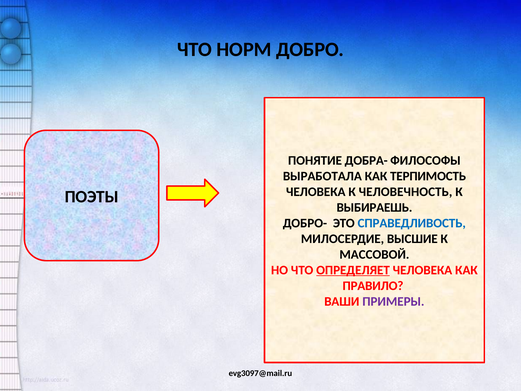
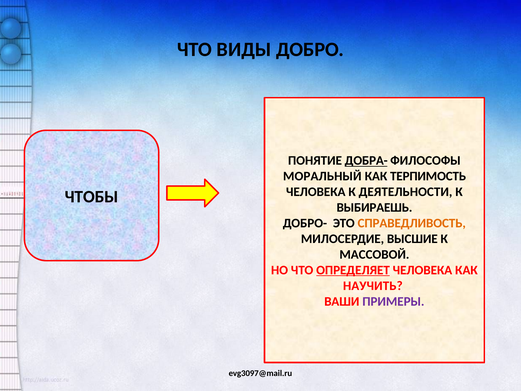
НОРМ: НОРМ -> ВИДЫ
ДОБРА- underline: none -> present
ВЫРАБОТАЛА: ВЫРАБОТАЛА -> МОРАЛЬНЫЙ
ЧЕЛОВЕЧНОСТЬ: ЧЕЛОВЕЧНОСТЬ -> ДЕЯТЕЛЬНОСТИ
ПОЭТЫ: ПОЭТЫ -> ЧТОБЫ
СПРАВЕДЛИВОСТЬ colour: blue -> orange
ПРАВИЛО: ПРАВИЛО -> НАУЧИТЬ
